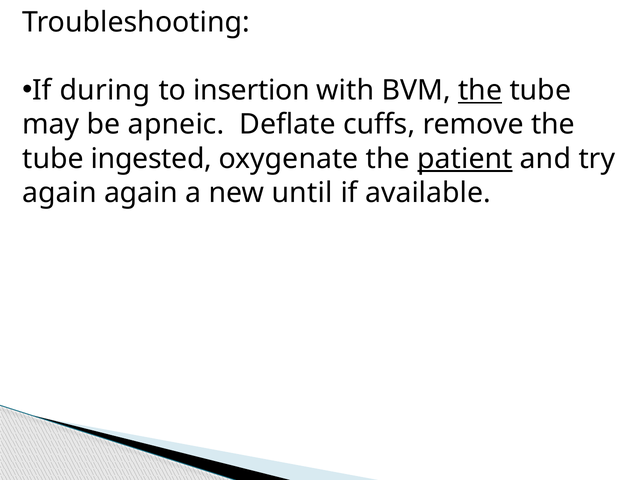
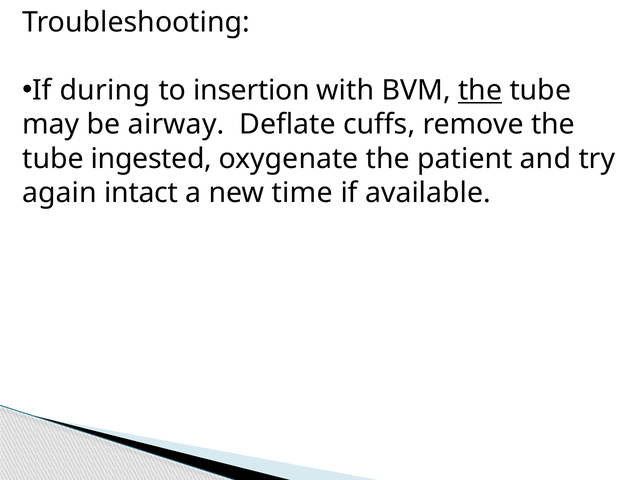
apneic: apneic -> airway
patient underline: present -> none
again again: again -> intact
until: until -> time
